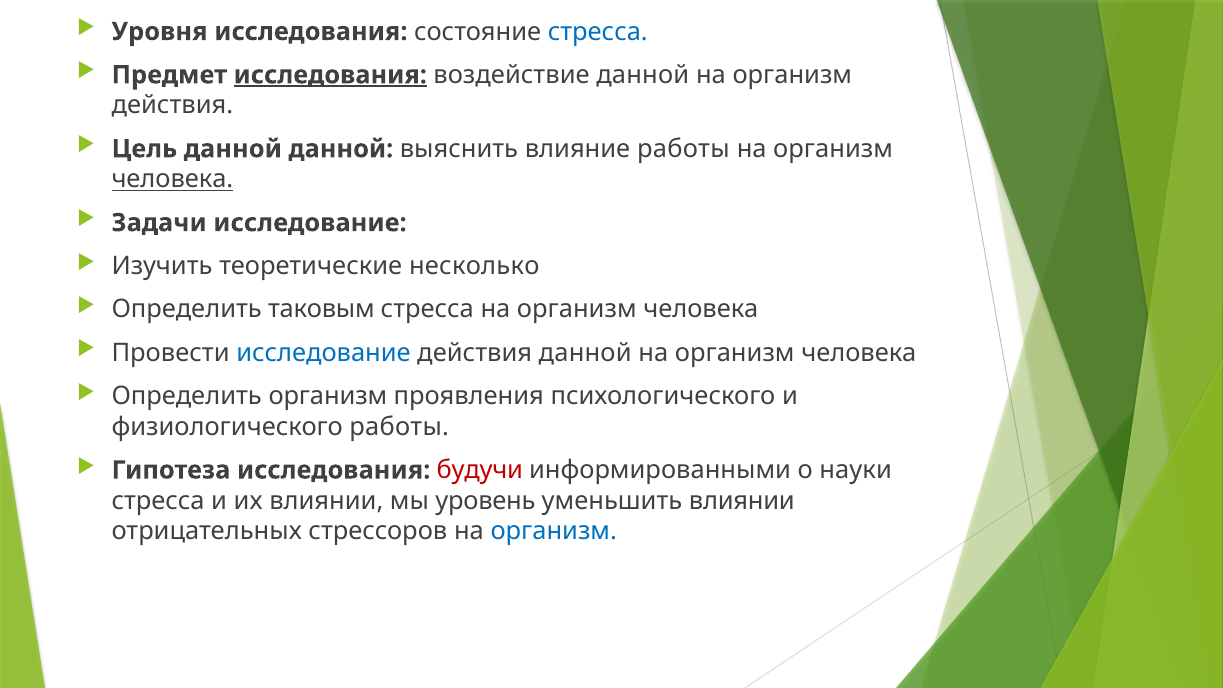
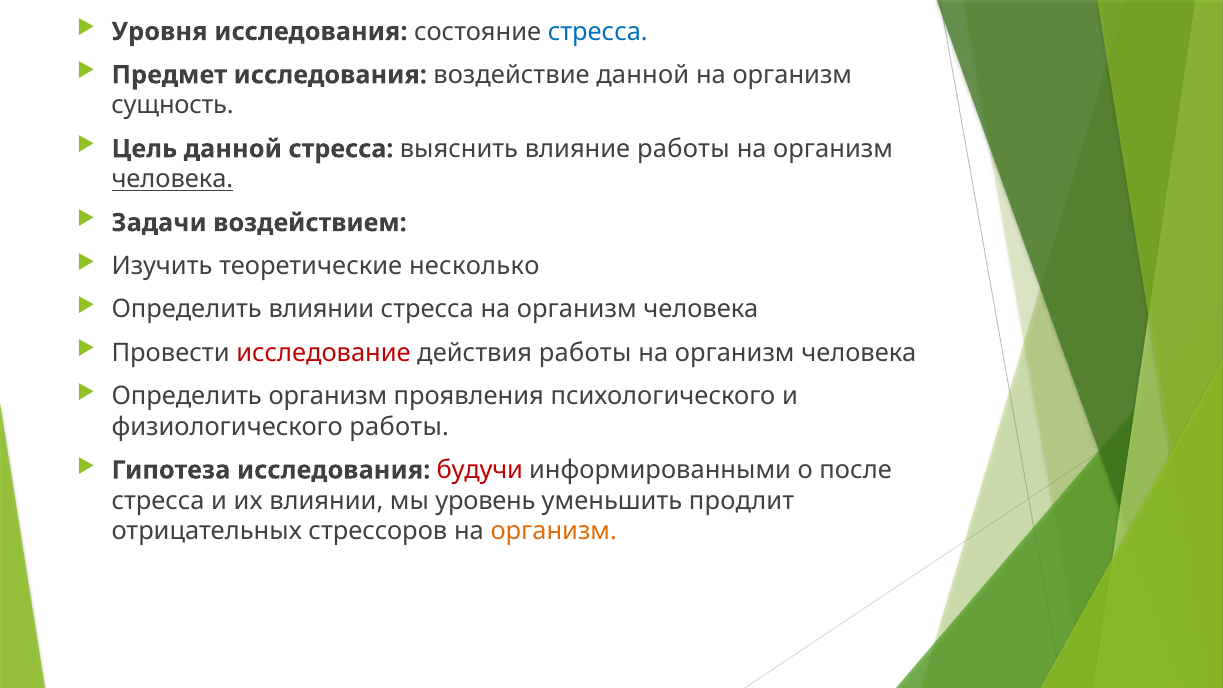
исследования at (330, 75) underline: present -> none
действия at (172, 106): действия -> сущность
данной данной: данной -> стресса
Задачи исследование: исследование -> воздействием
Определить таковым: таковым -> влиянии
исследование at (323, 353) colour: blue -> red
действия данной: данной -> работы
науки: науки -> после
уменьшить влиянии: влиянии -> продлит
организм at (554, 531) colour: blue -> orange
